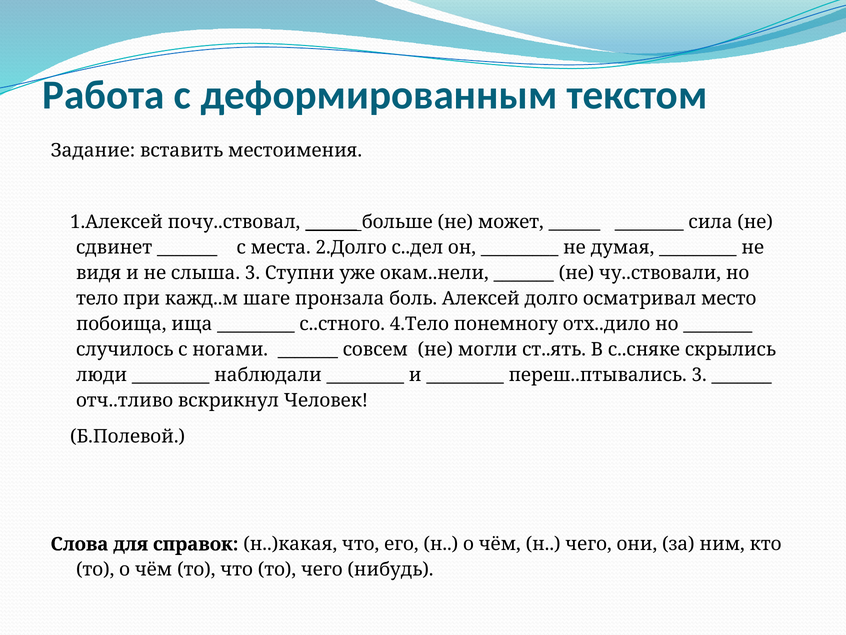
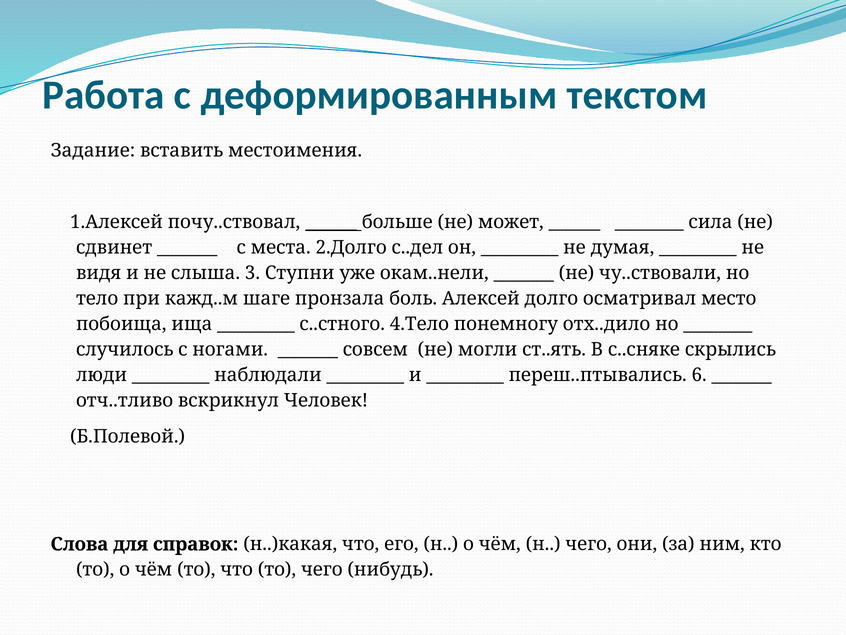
переш..птывались 3: 3 -> 6
